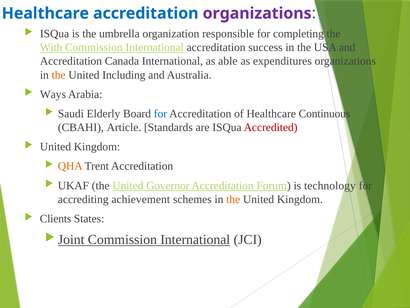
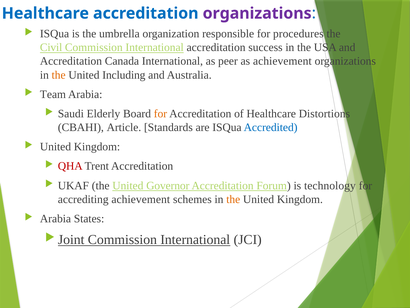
completing: completing -> procedures
With: With -> Civil
able: able -> peer
as expenditures: expenditures -> achievement
Ways: Ways -> Team
for at (160, 114) colour: blue -> orange
Continuous: Continuous -> Distortions
Accredited colour: red -> blue
QHA colour: orange -> red
Clients at (56, 218): Clients -> Arabia
